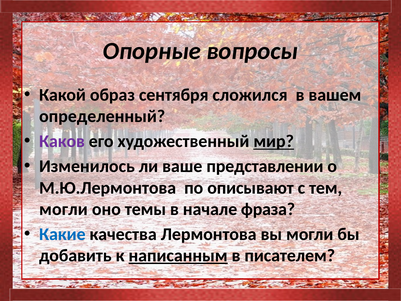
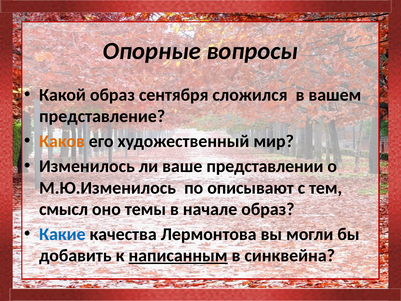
определенный: определенный -> представление
Каков colour: purple -> orange
мир underline: present -> none
М.Ю.Лермонтова: М.Ю.Лермонтова -> М.Ю.Изменилось
могли at (63, 209): могли -> смысл
начале фраза: фраза -> образ
писателем: писателем -> cинквейна
